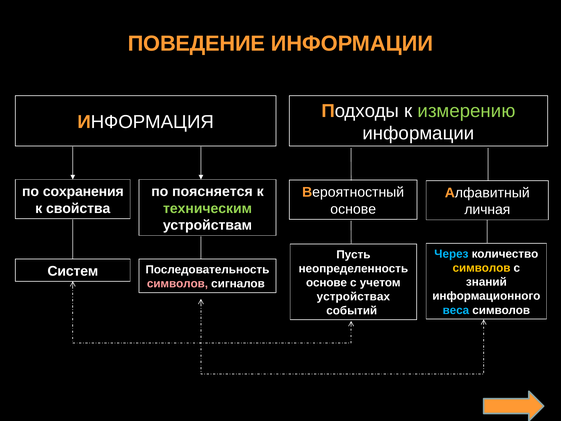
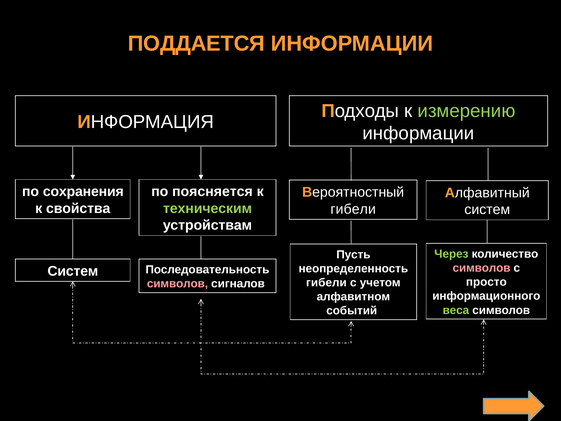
ПОВЕДЕНИЕ: ПОВЕДЕНИЕ -> ПОДДАЕТСЯ
основе at (353, 209): основе -> гибели
личная at (487, 210): личная -> систем
Через colour: light blue -> light green
символов at (482, 268) colour: yellow -> pink
знаний: знаний -> просто
основе at (326, 283): основе -> гибели
устройствах: устройствах -> алфавитном
веса colour: light blue -> light green
